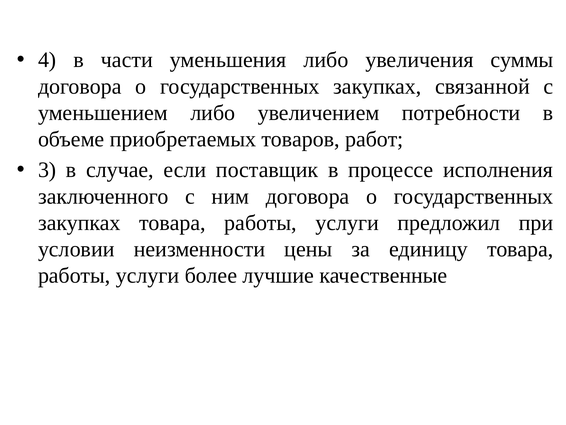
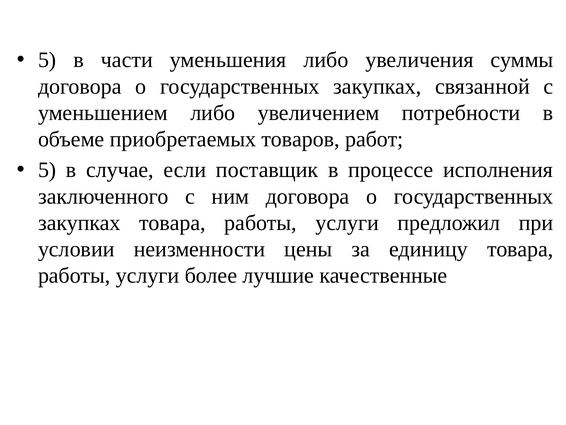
4 at (47, 60): 4 -> 5
3 at (47, 170): 3 -> 5
